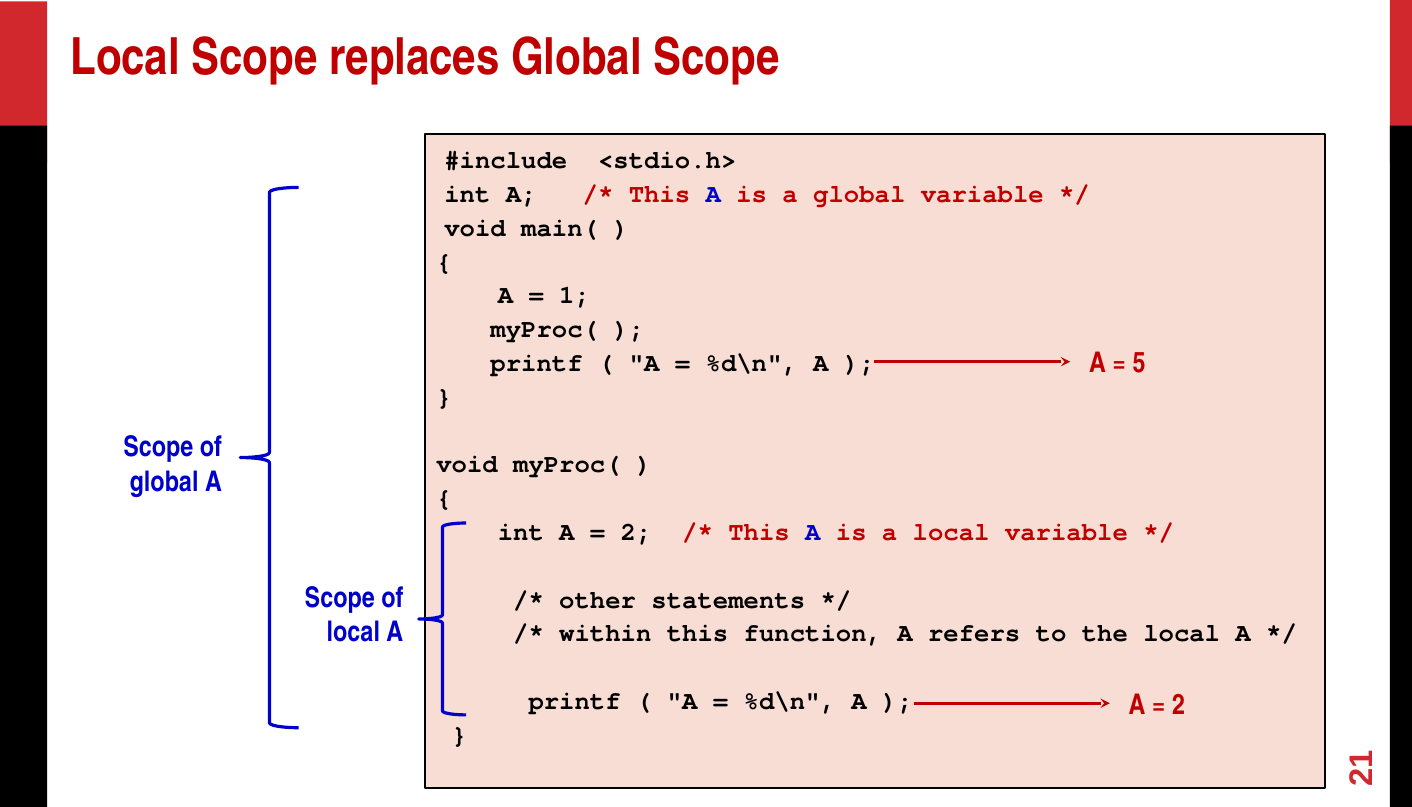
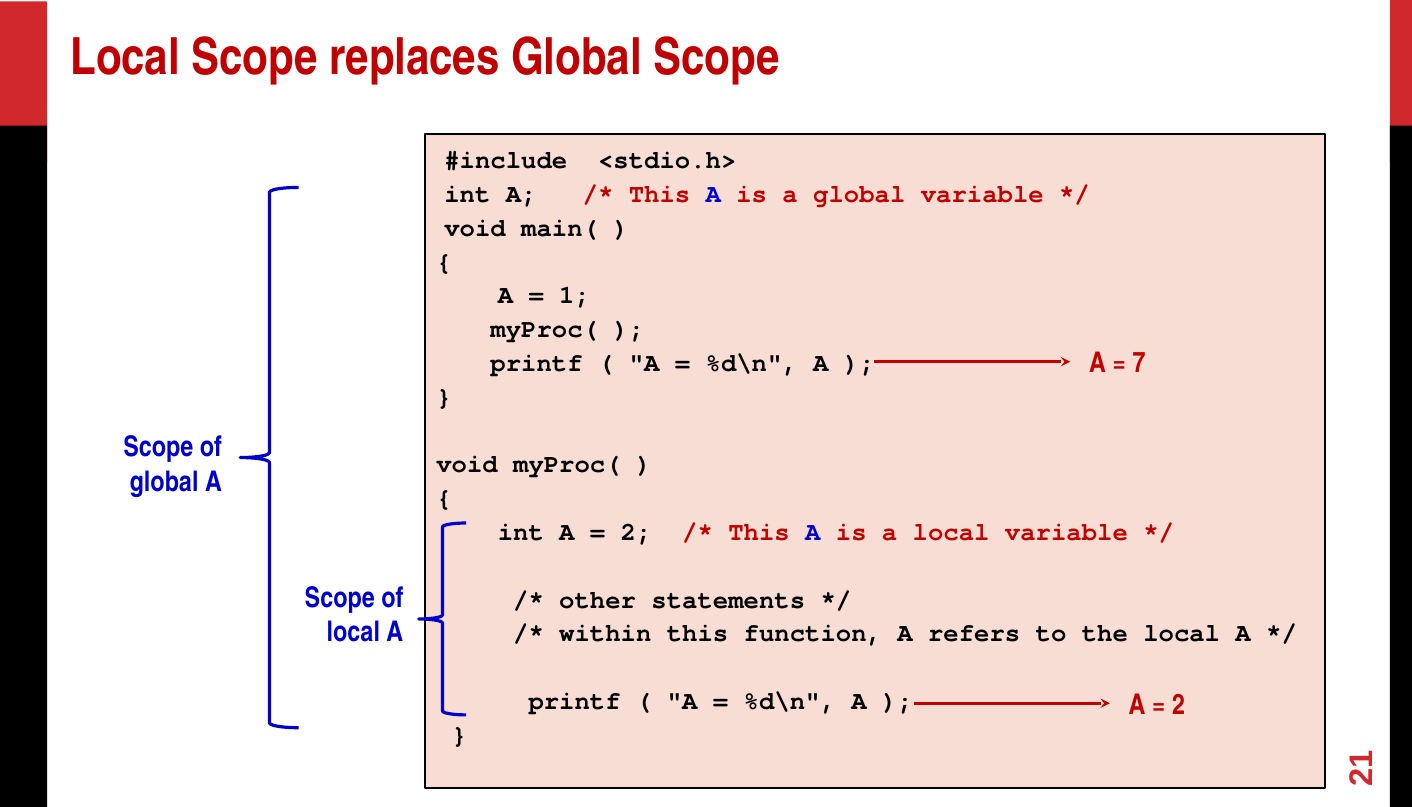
5: 5 -> 7
